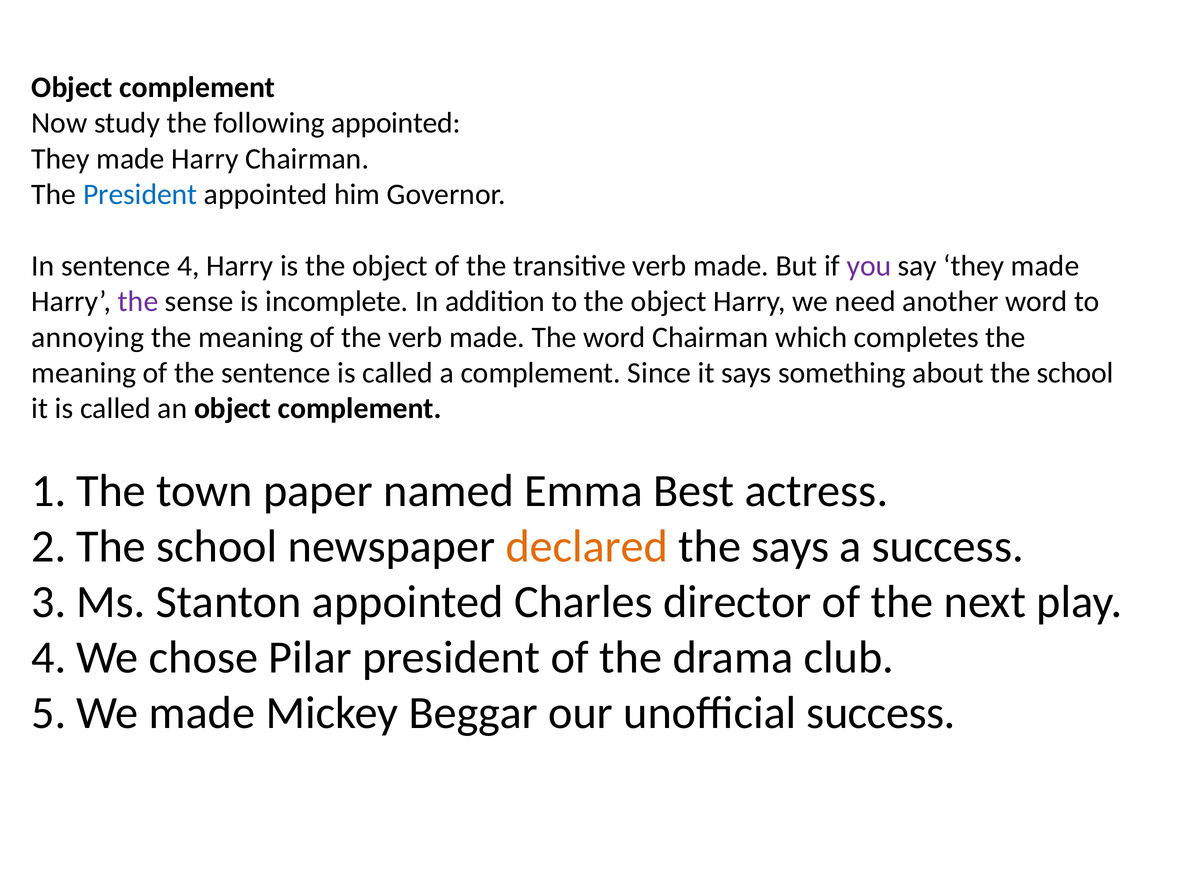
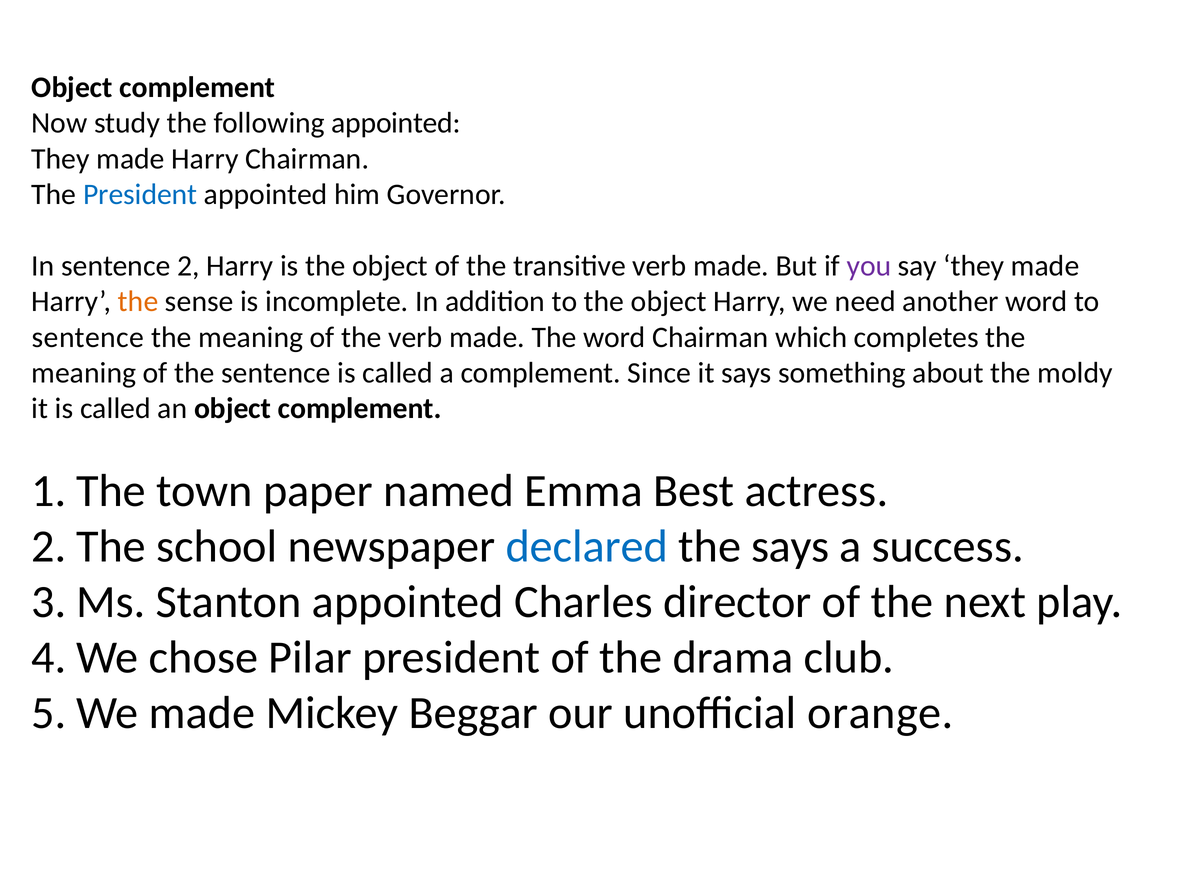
4: 4 -> 2
the at (138, 302) colour: purple -> orange
annoying at (88, 337): annoying -> sentence
the school: school -> moldy
declared colour: orange -> blue
unofficial success: success -> orange
